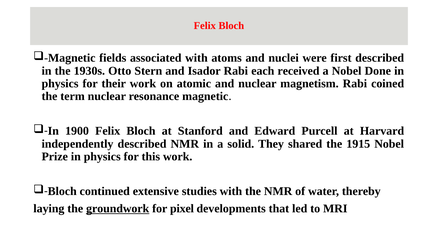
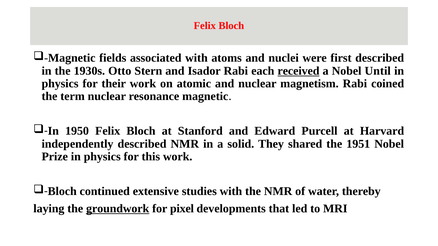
received underline: none -> present
Done: Done -> Until
1900: 1900 -> 1950
1915: 1915 -> 1951
